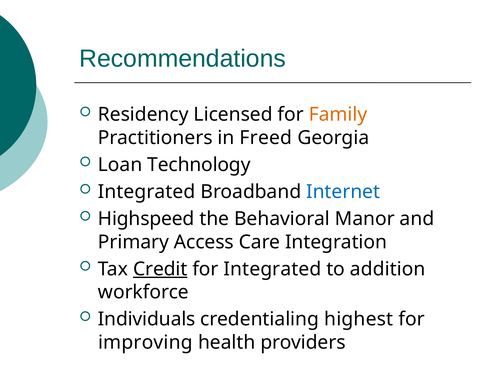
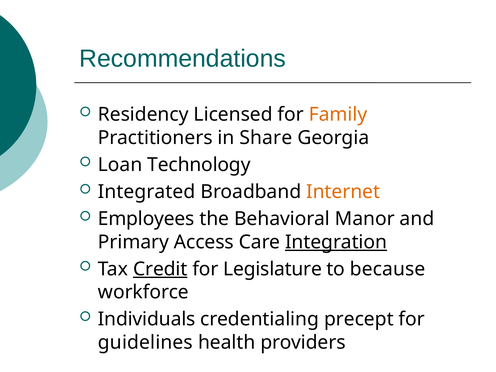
Freed: Freed -> Share
Internet colour: blue -> orange
Highspeed: Highspeed -> Employees
Integration underline: none -> present
for Integrated: Integrated -> Legislature
addition: addition -> because
highest: highest -> precept
improving: improving -> guidelines
